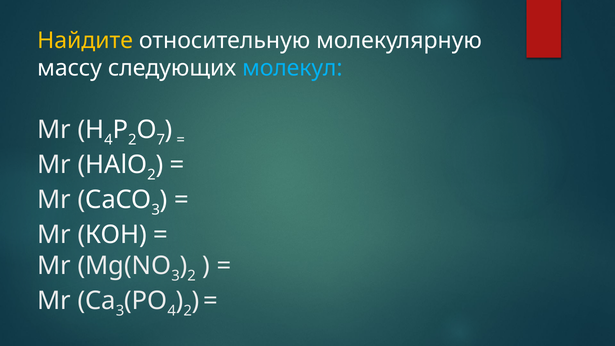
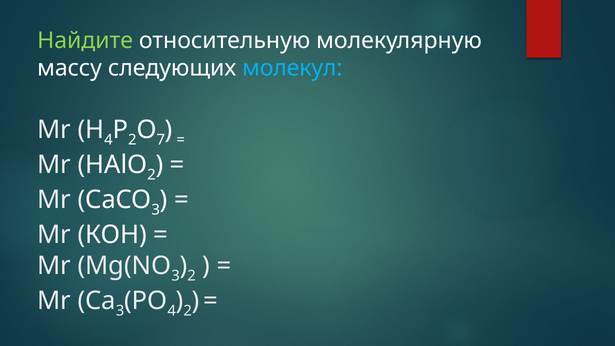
Найдите colour: yellow -> light green
